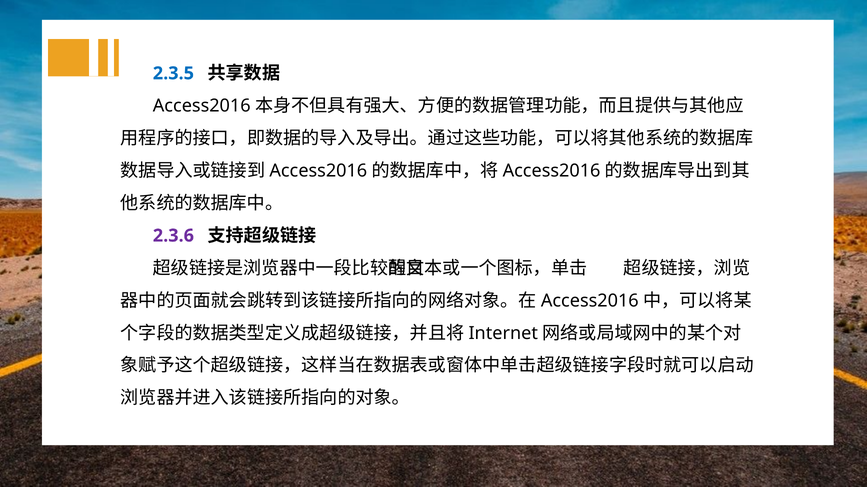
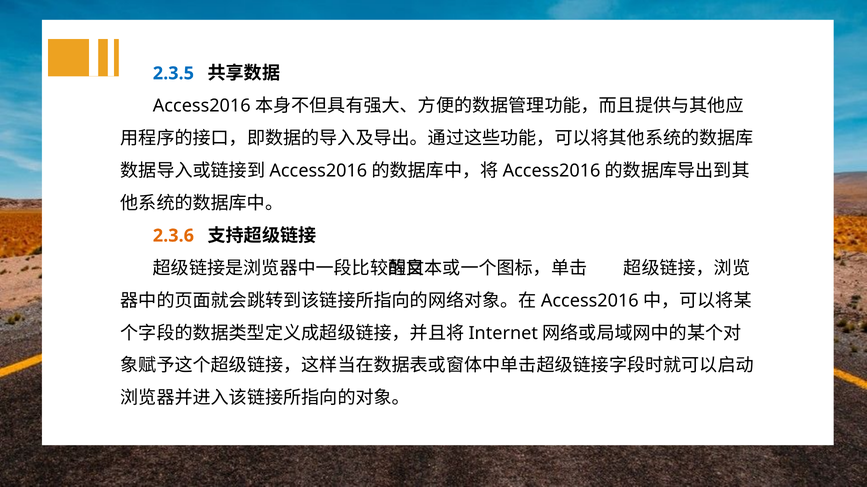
2.3.6 colour: purple -> orange
